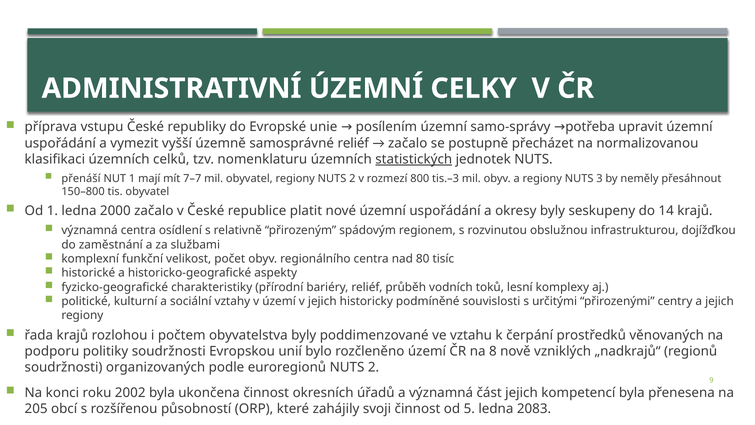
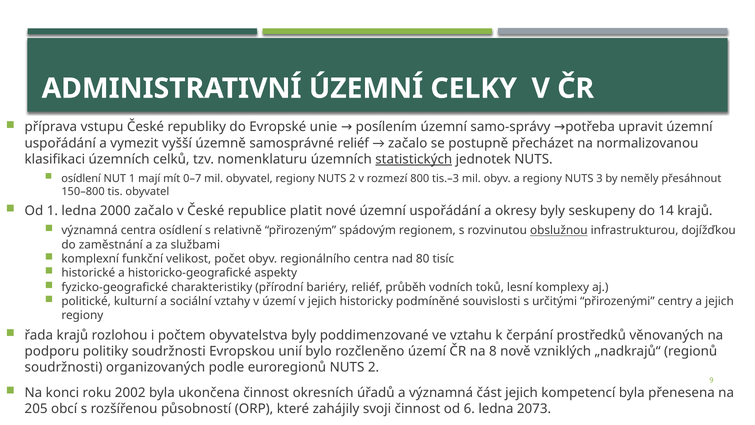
přenáší at (81, 178): přenáší -> osídlení
7–7: 7–7 -> 0–7
obslužnou underline: none -> present
5: 5 -> 6
2083: 2083 -> 2073
